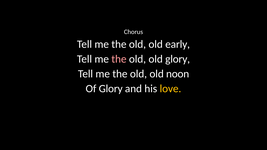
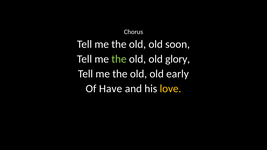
early: early -> soon
the at (119, 59) colour: pink -> light green
noon: noon -> early
Of Glory: Glory -> Have
